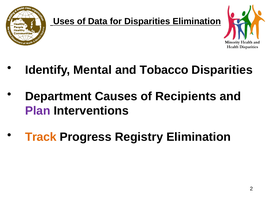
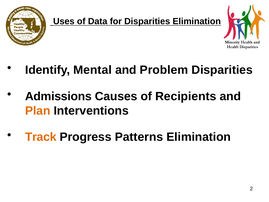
Tobacco: Tobacco -> Problem
Department: Department -> Admissions
Plan colour: purple -> orange
Registry: Registry -> Patterns
